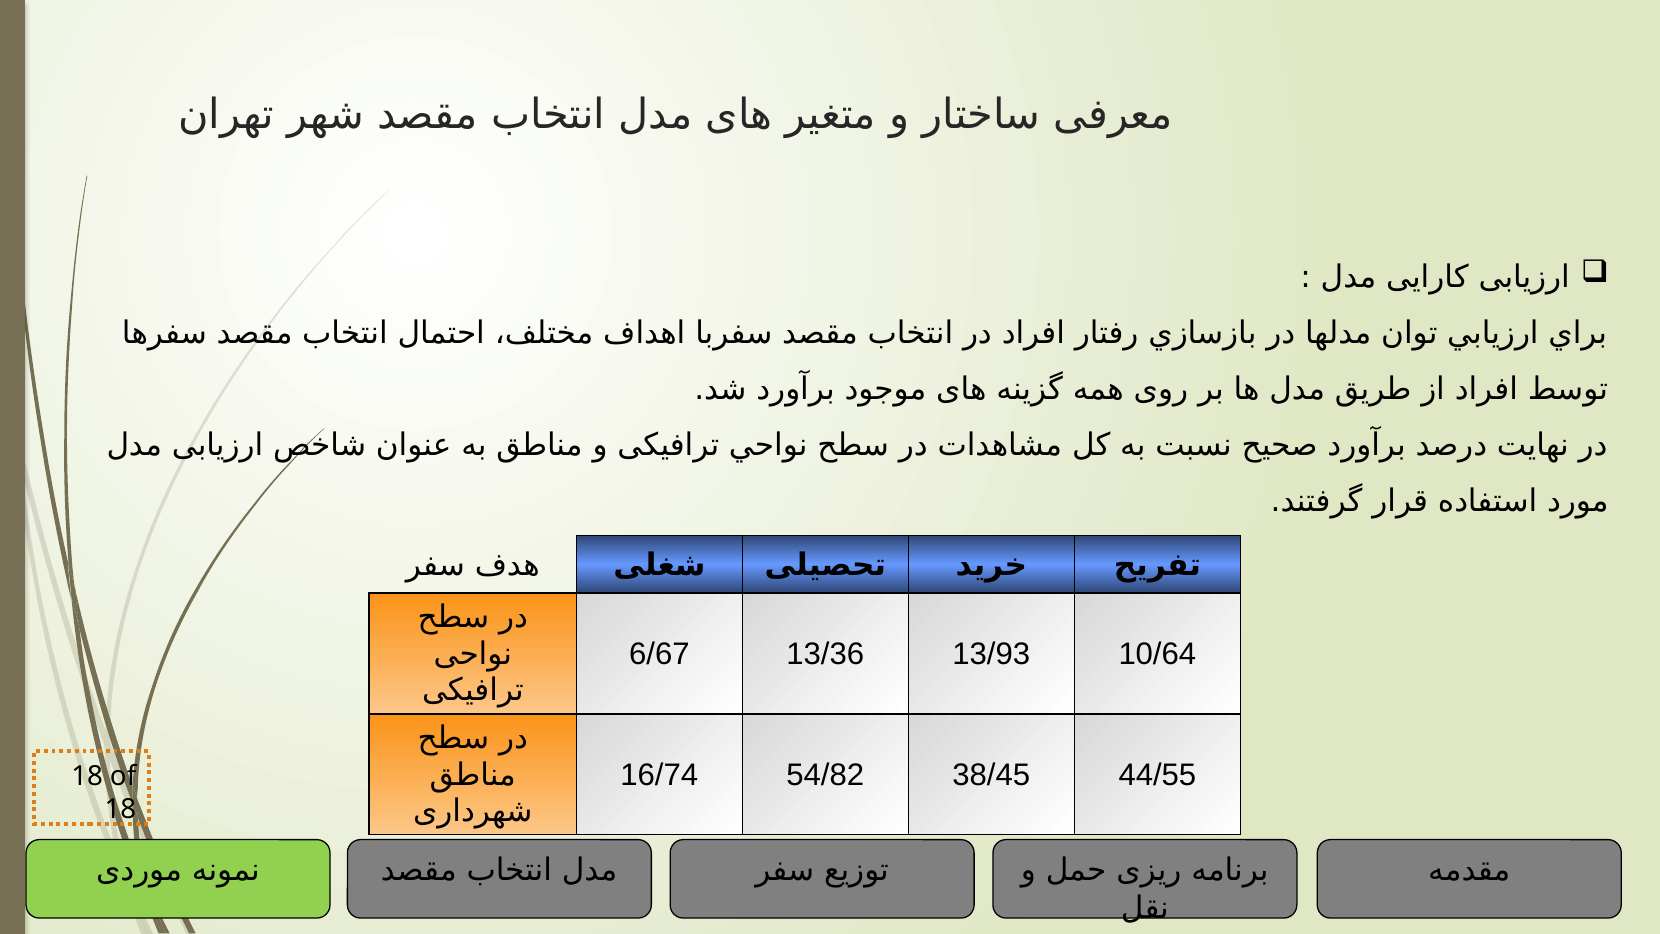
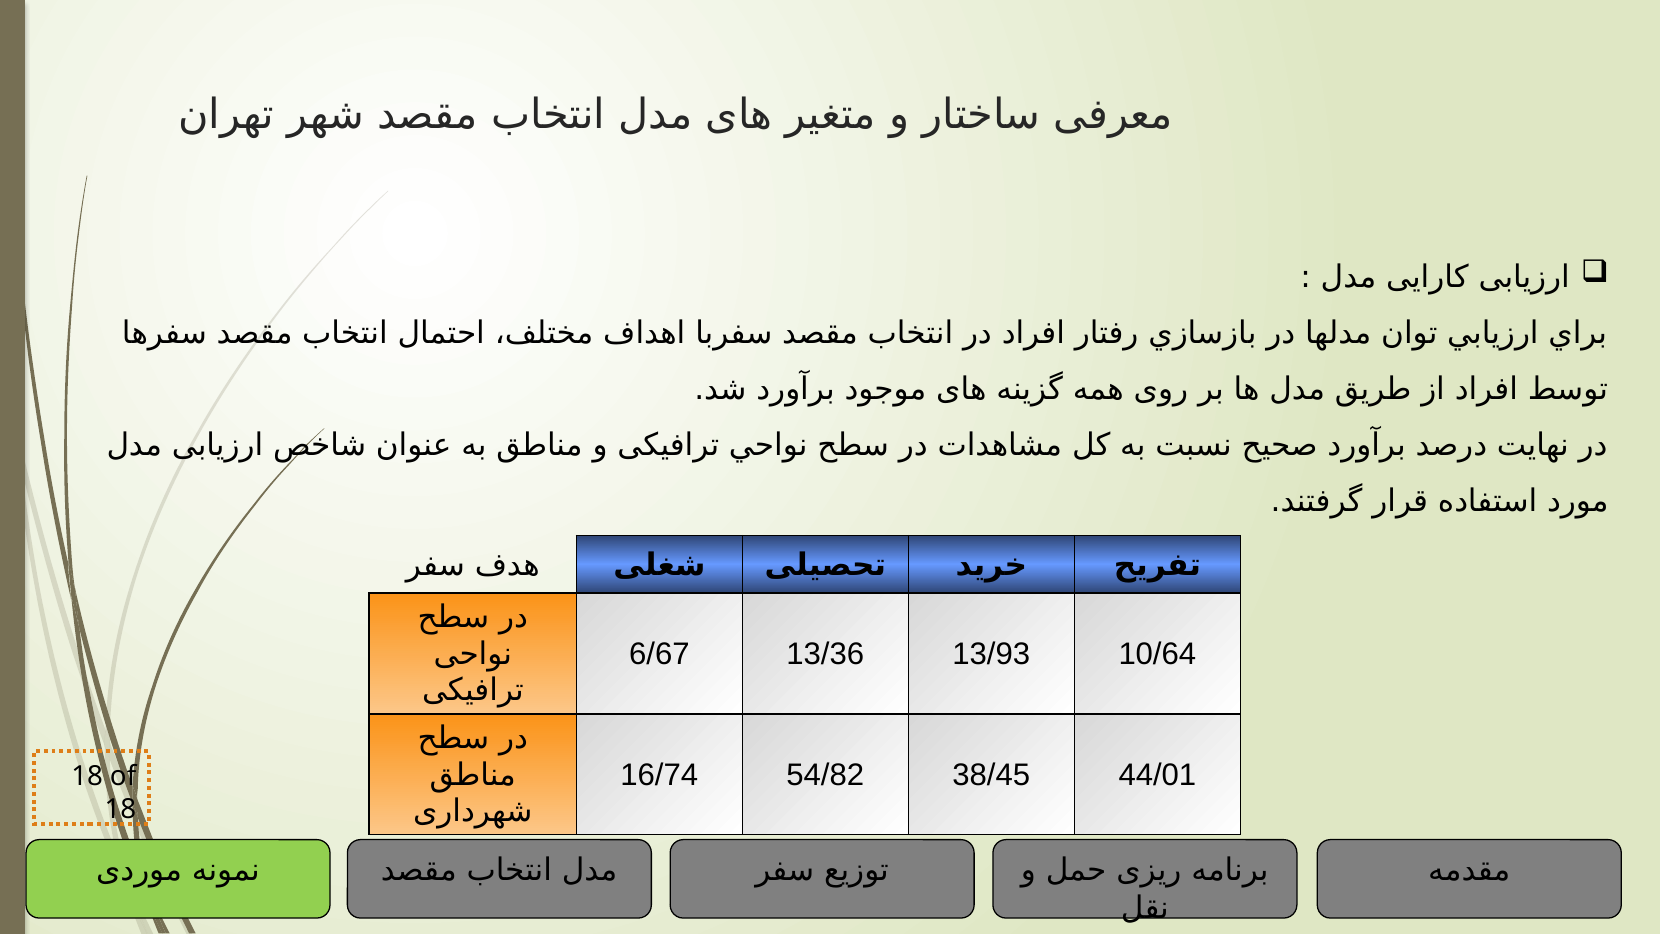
44/55: 44/55 -> 44/01
